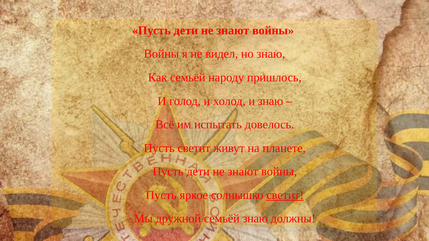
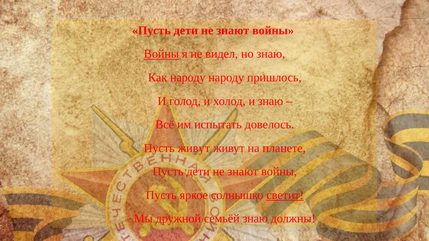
Войны at (161, 54) underline: none -> present
Как семьёй: семьёй -> народу
Пусть светит: светит -> живут
